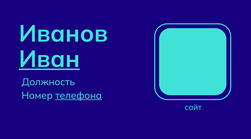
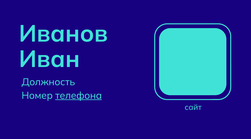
Иван underline: present -> none
